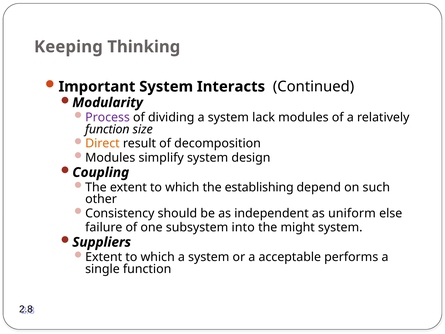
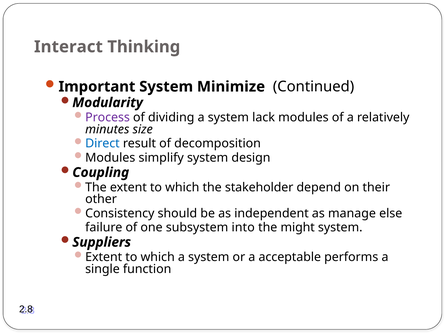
Keeping: Keeping -> Interact
Interacts: Interacts -> Minimize
function at (107, 129): function -> minutes
Direct colour: orange -> blue
establishing: establishing -> stakeholder
such: such -> their
uniform: uniform -> manage
